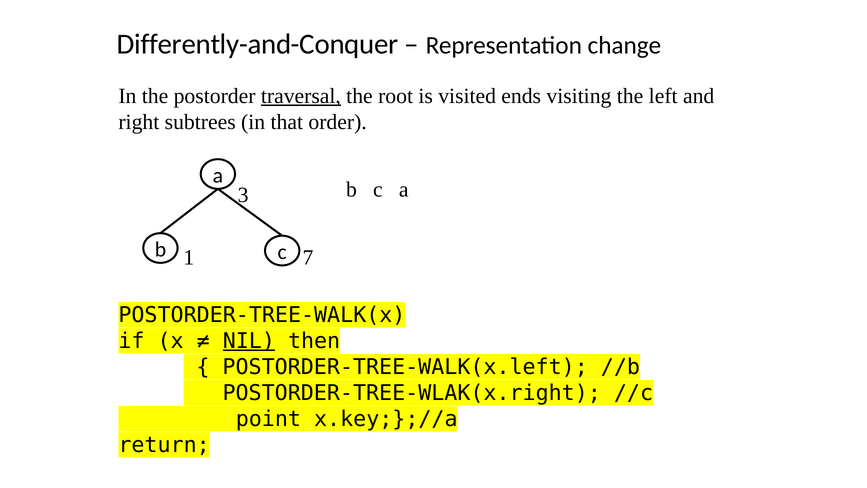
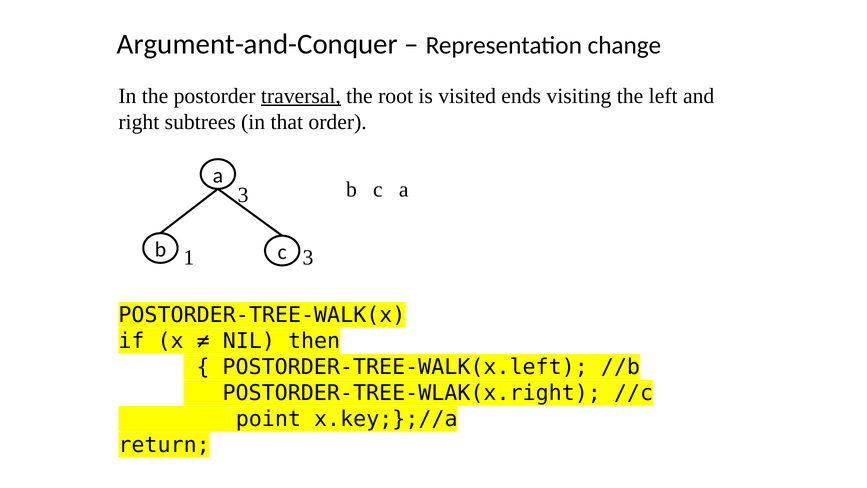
Differently-and-Conquer: Differently-and-Conquer -> Argument-and-Conquer
1 7: 7 -> 3
NIL underline: present -> none
